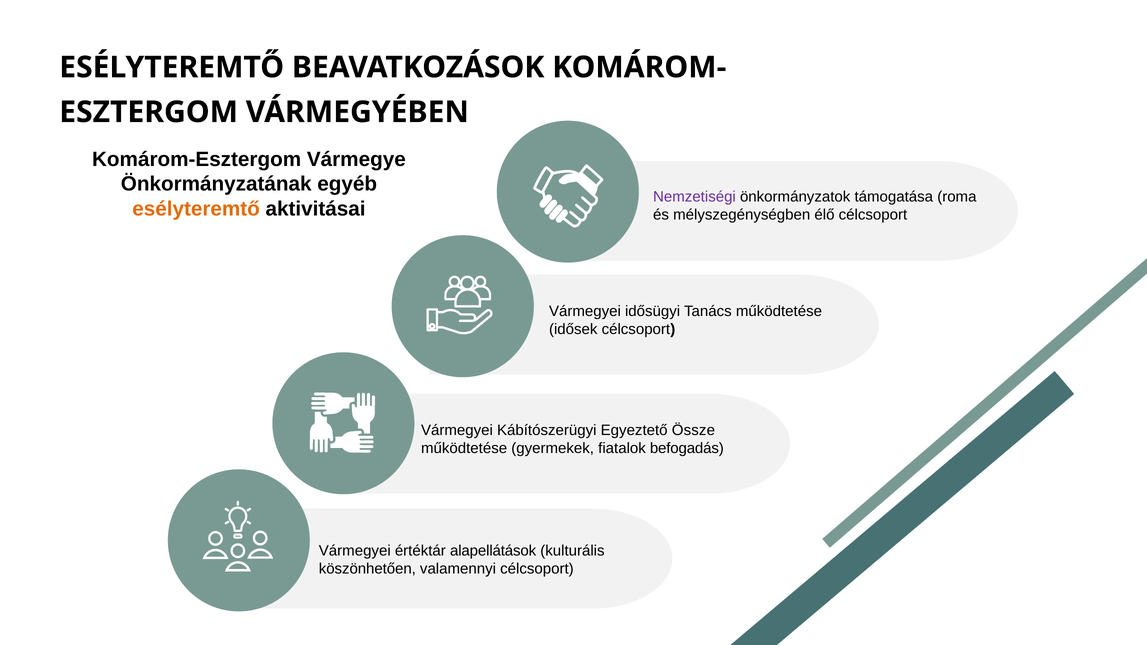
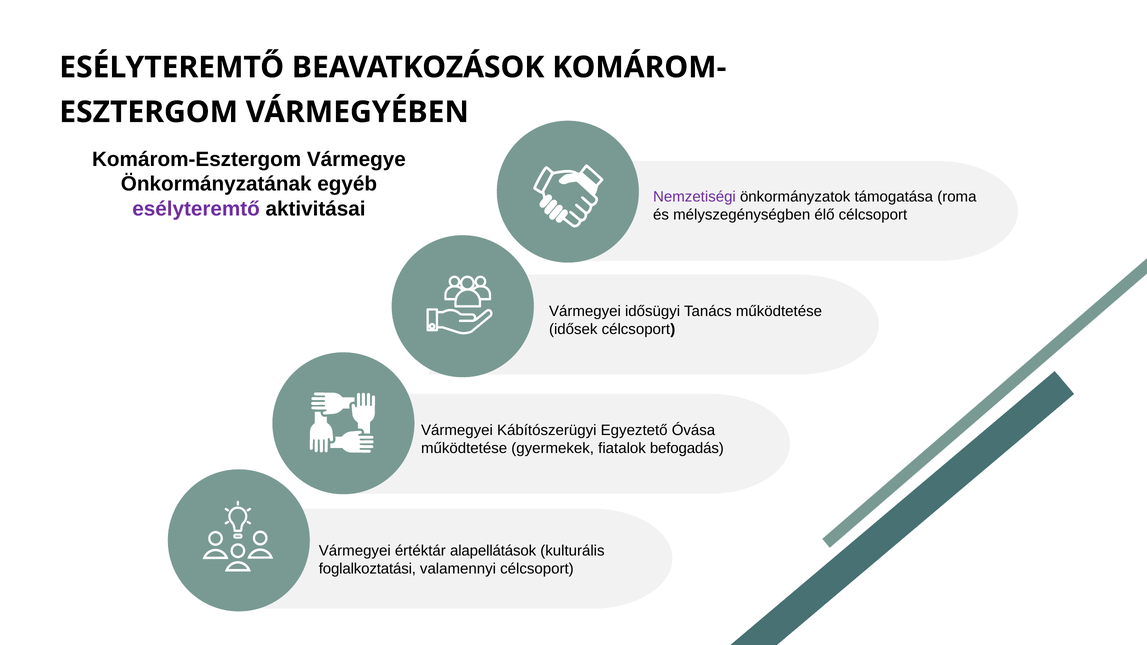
esélyteremtő at (196, 209) colour: orange -> purple
Össze: Össze -> Óvása
köszönhetően: köszönhetően -> foglalkoztatási
